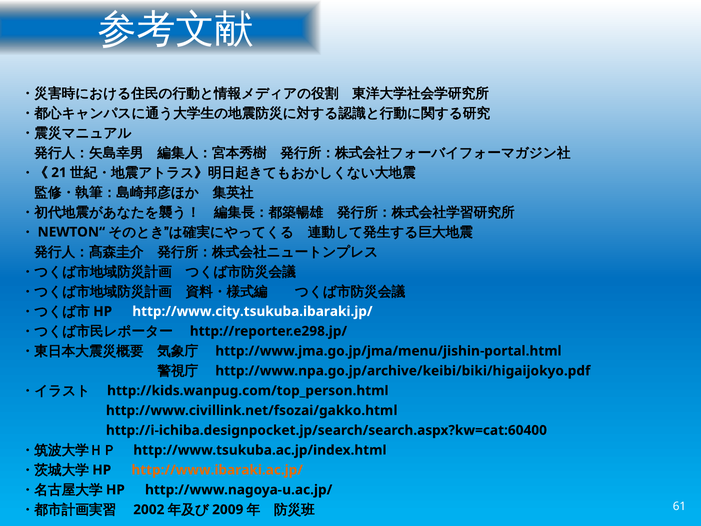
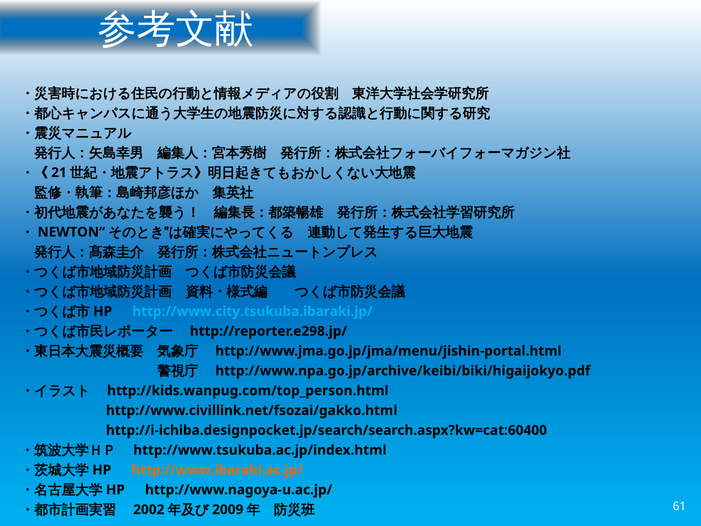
http://www.city.tsukuba.ibaraki.jp/ colour: white -> light blue
